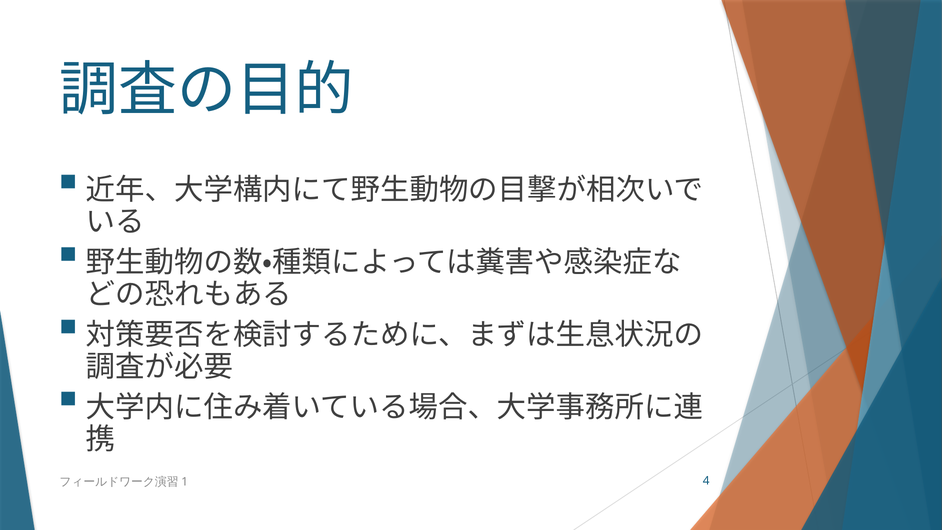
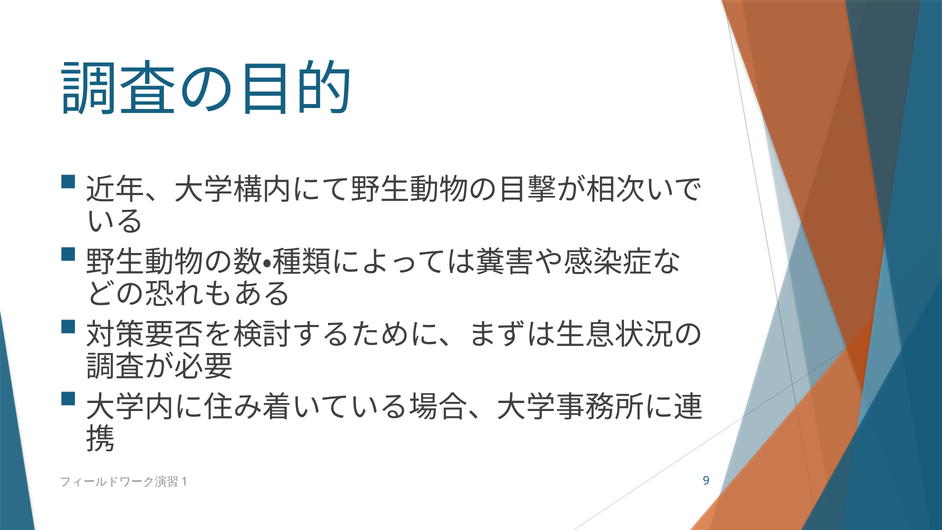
4: 4 -> 9
